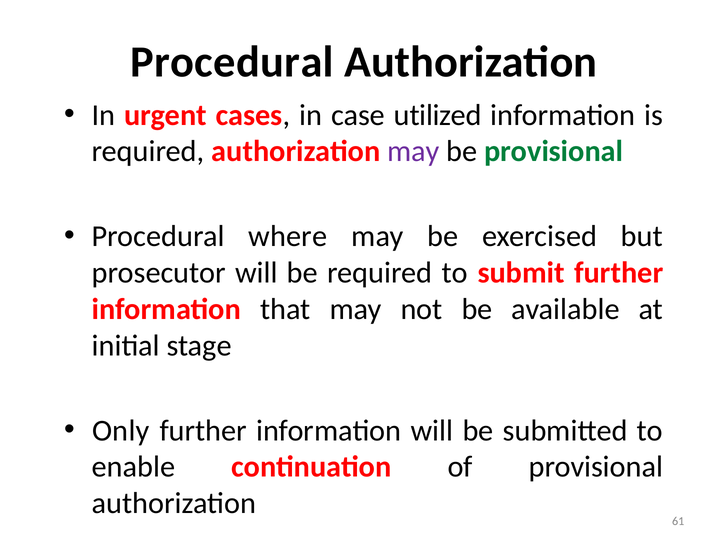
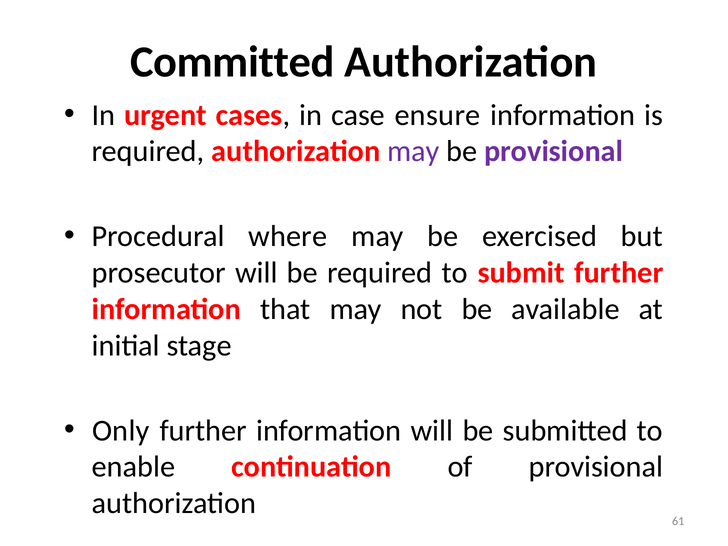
Procedural at (232, 62): Procedural -> Committed
utilized: utilized -> ensure
provisional at (554, 151) colour: green -> purple
